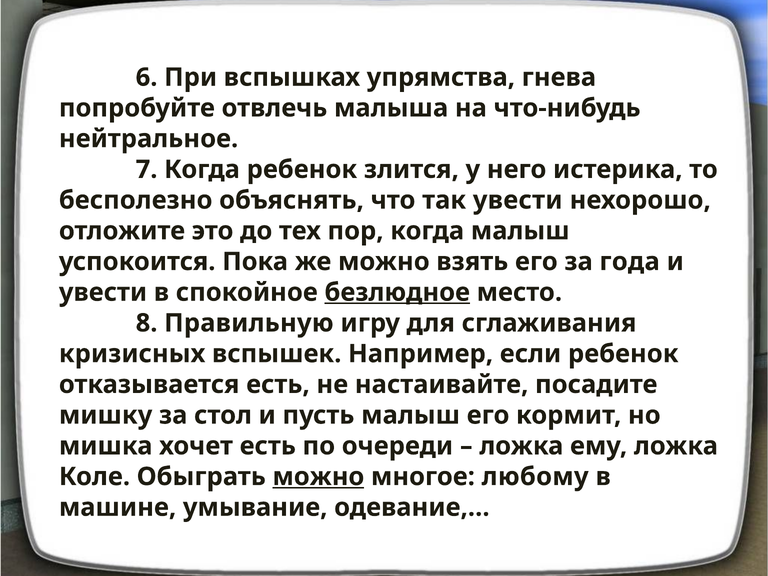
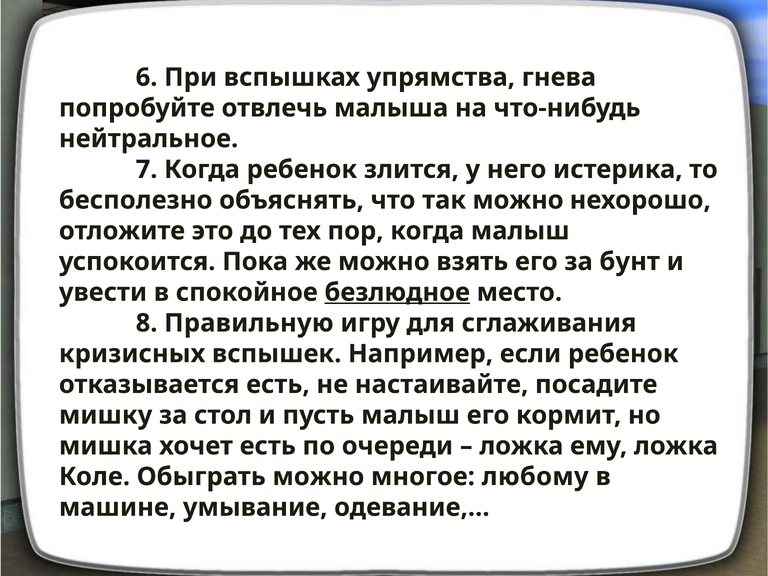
так увести: увести -> можно
года: года -> бунт
можно at (318, 477) underline: present -> none
